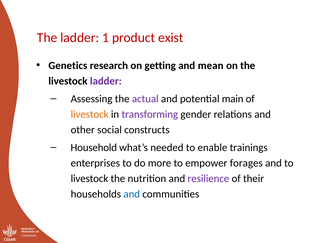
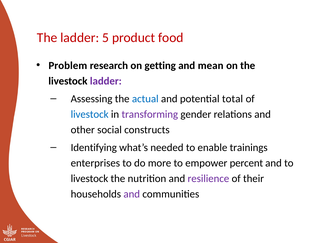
1: 1 -> 5
exist: exist -> food
Genetics: Genetics -> Problem
actual colour: purple -> blue
main: main -> total
livestock at (90, 114) colour: orange -> blue
Household: Household -> Identifying
forages: forages -> percent
and at (132, 194) colour: blue -> purple
